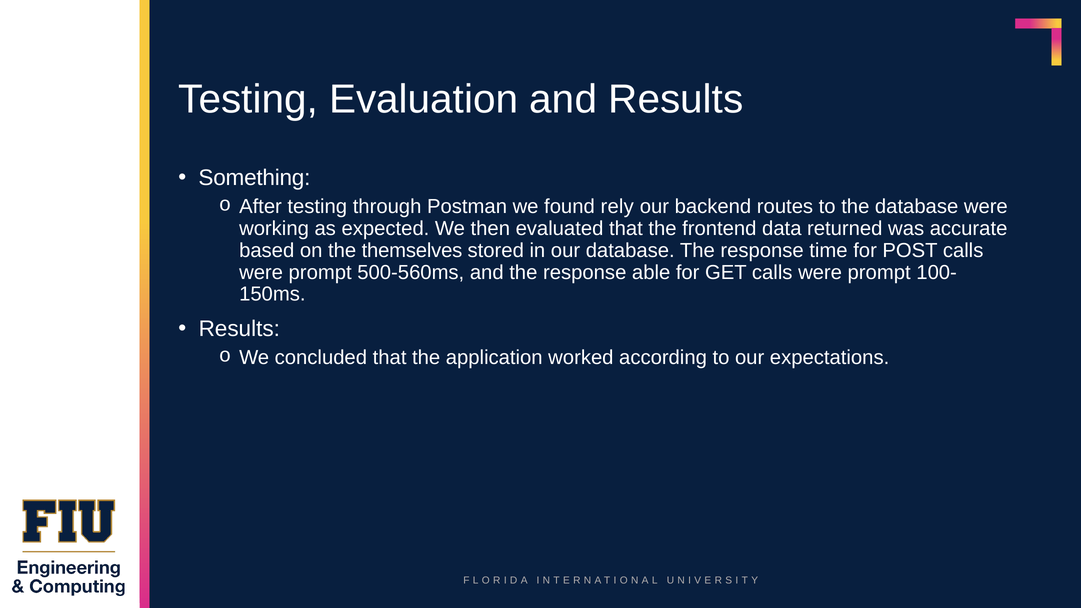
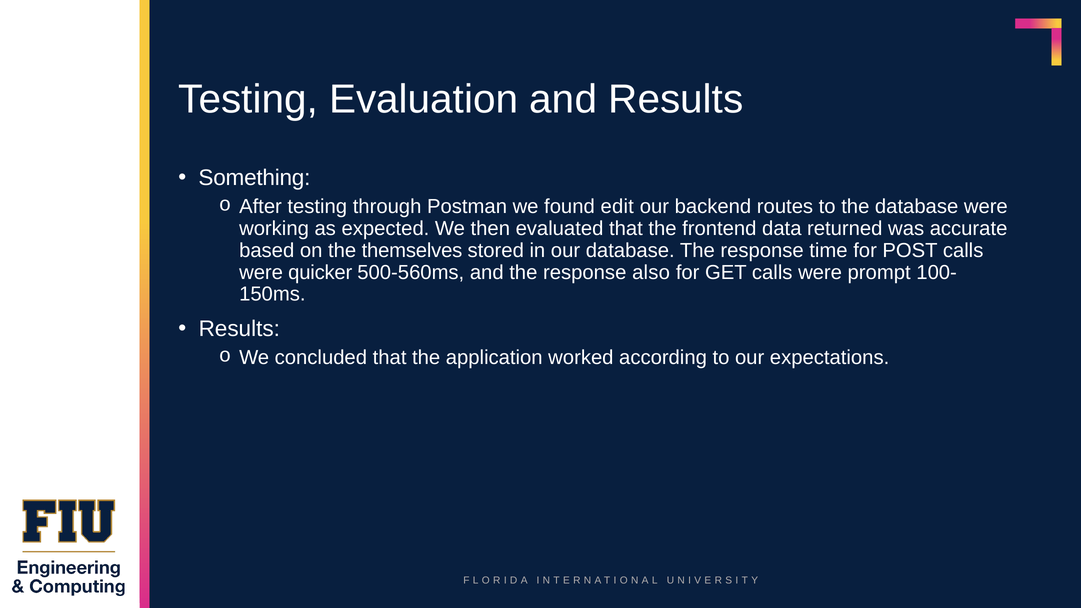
rely: rely -> edit
prompt at (320, 272): prompt -> quicker
able: able -> also
